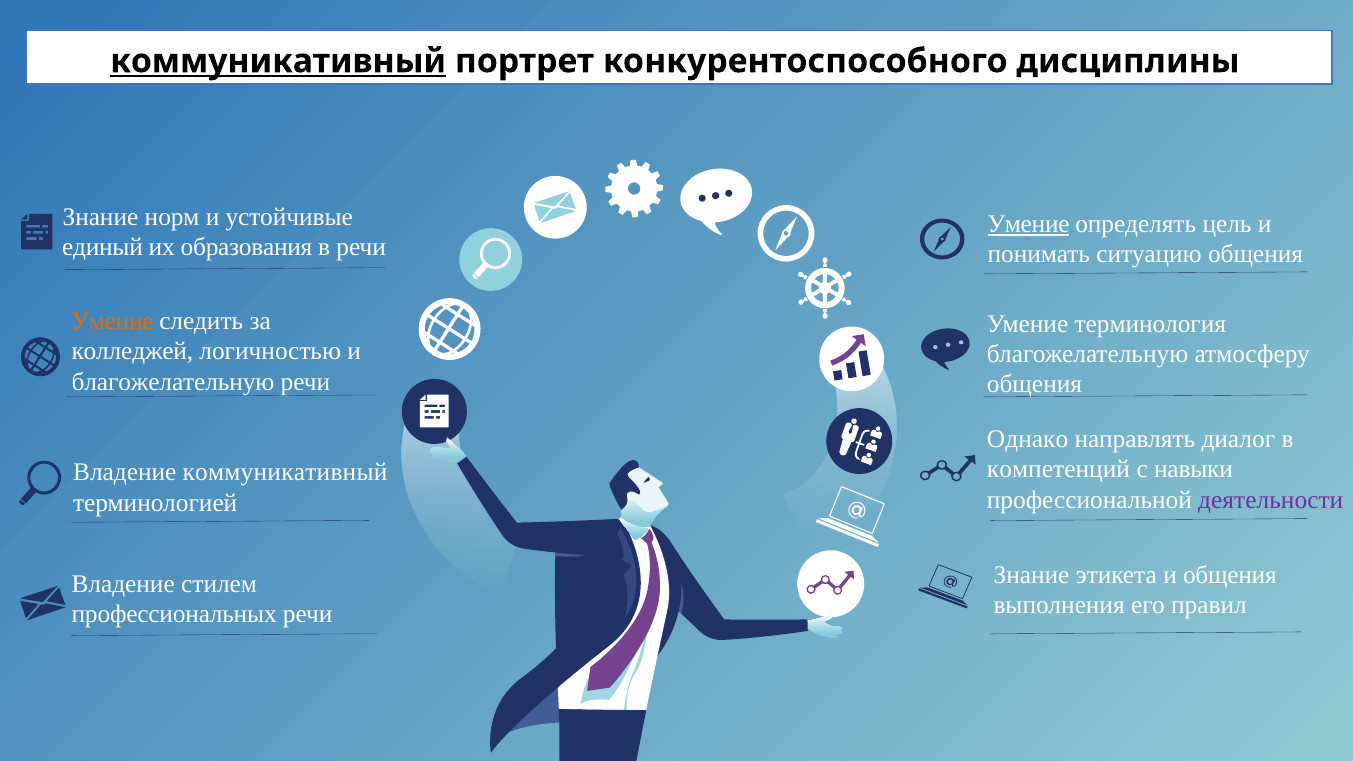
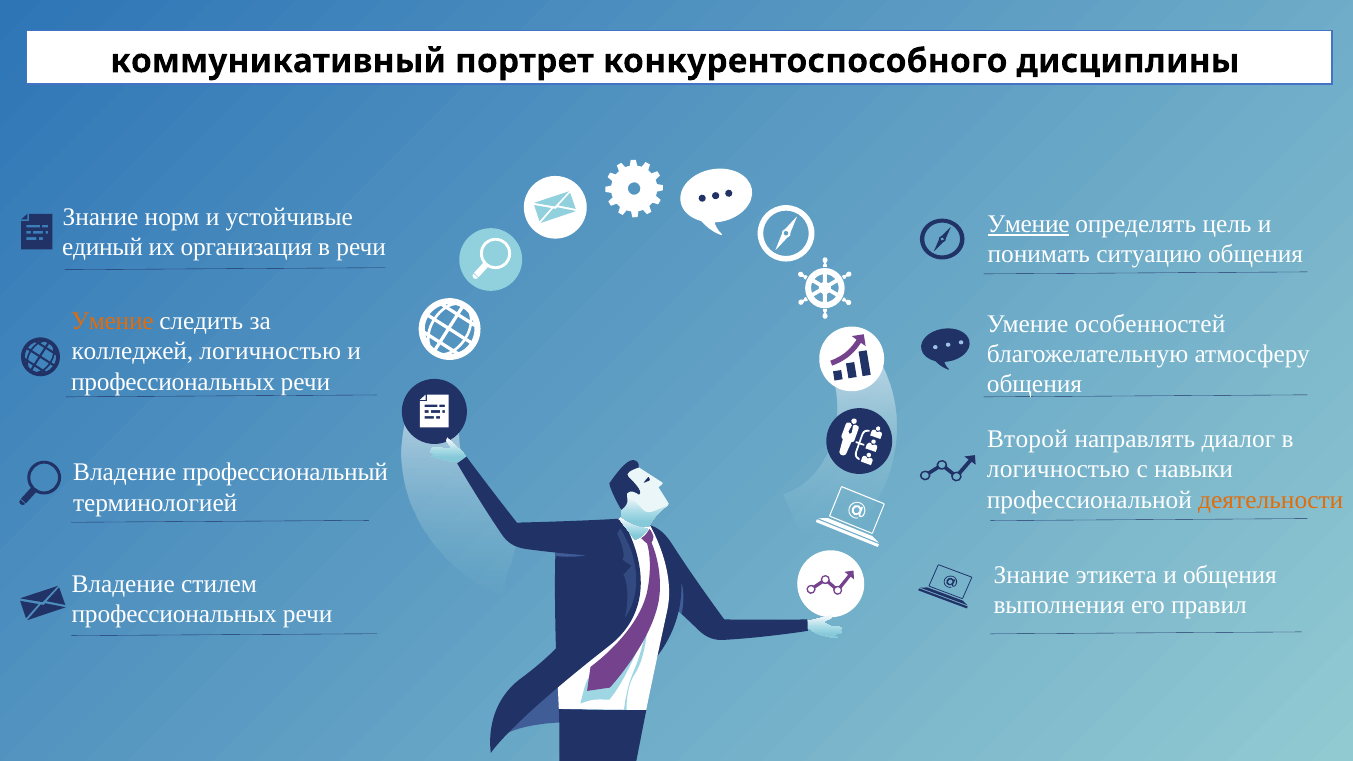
коммуникативный at (278, 61) underline: present -> none
образования: образования -> организация
терминология: терминология -> особенностей
благожелательную at (173, 382): благожелательную -> профессиональных
Однако: Однако -> Второй
компетенций at (1058, 469): компетенций -> логичностью
Владение коммуникативный: коммуникативный -> профессиональный
деятельности colour: purple -> orange
